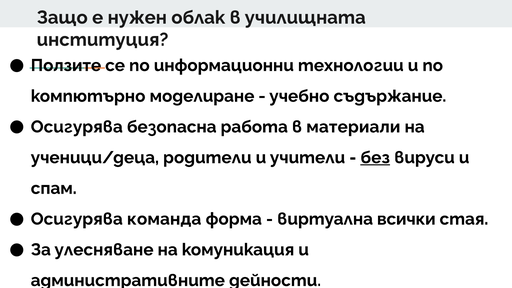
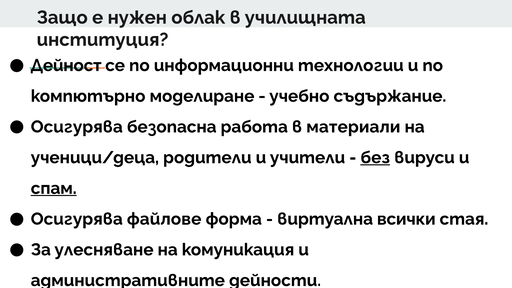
Ползите: Ползите -> Дейност
спам underline: none -> present
команда: команда -> файлове
